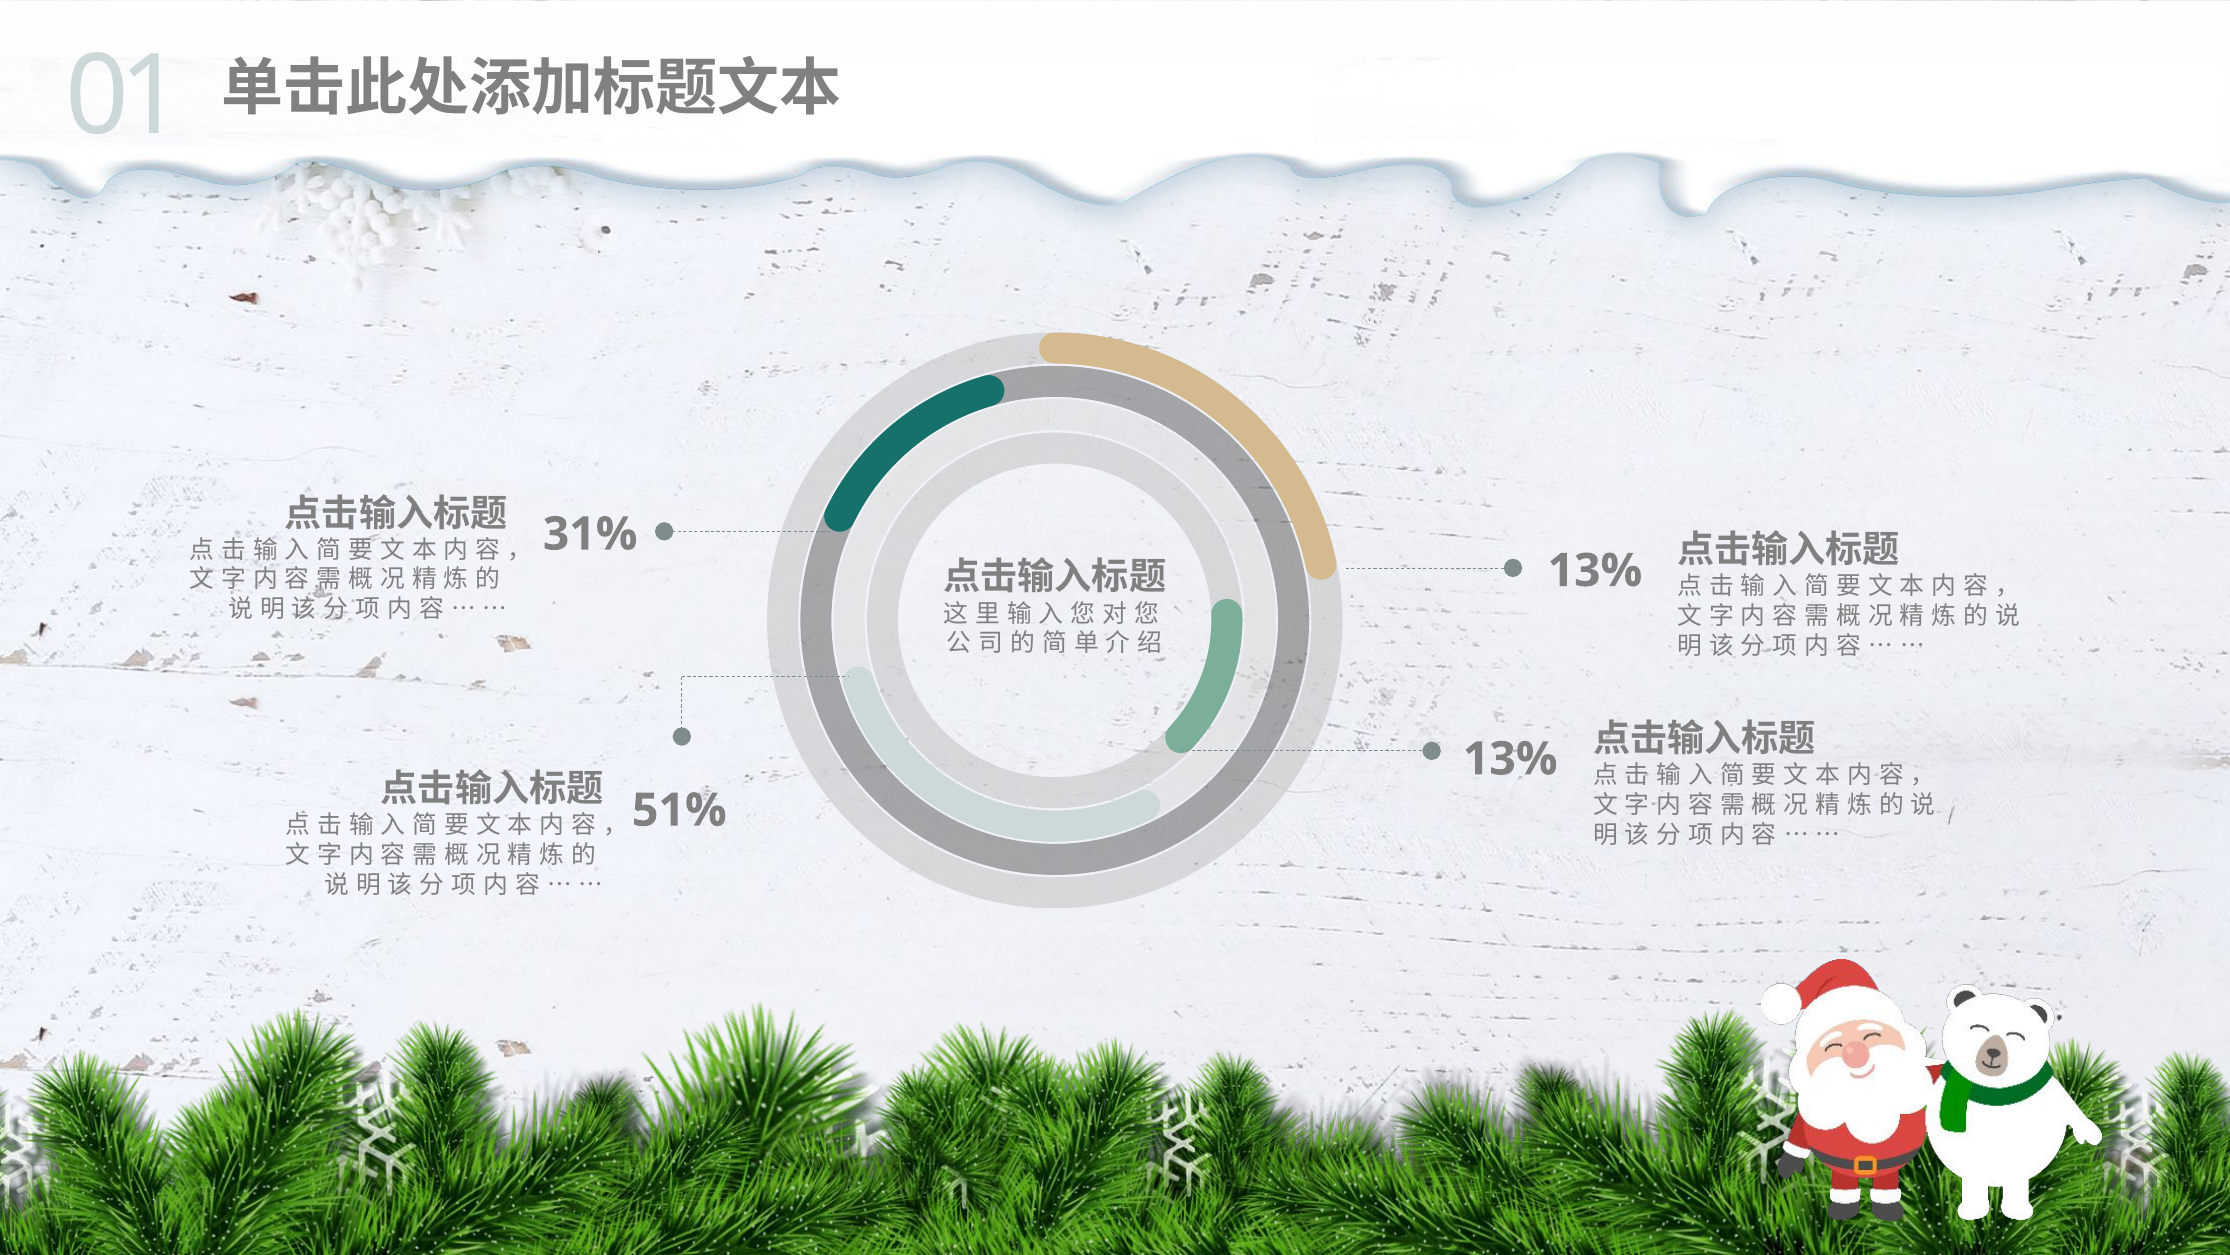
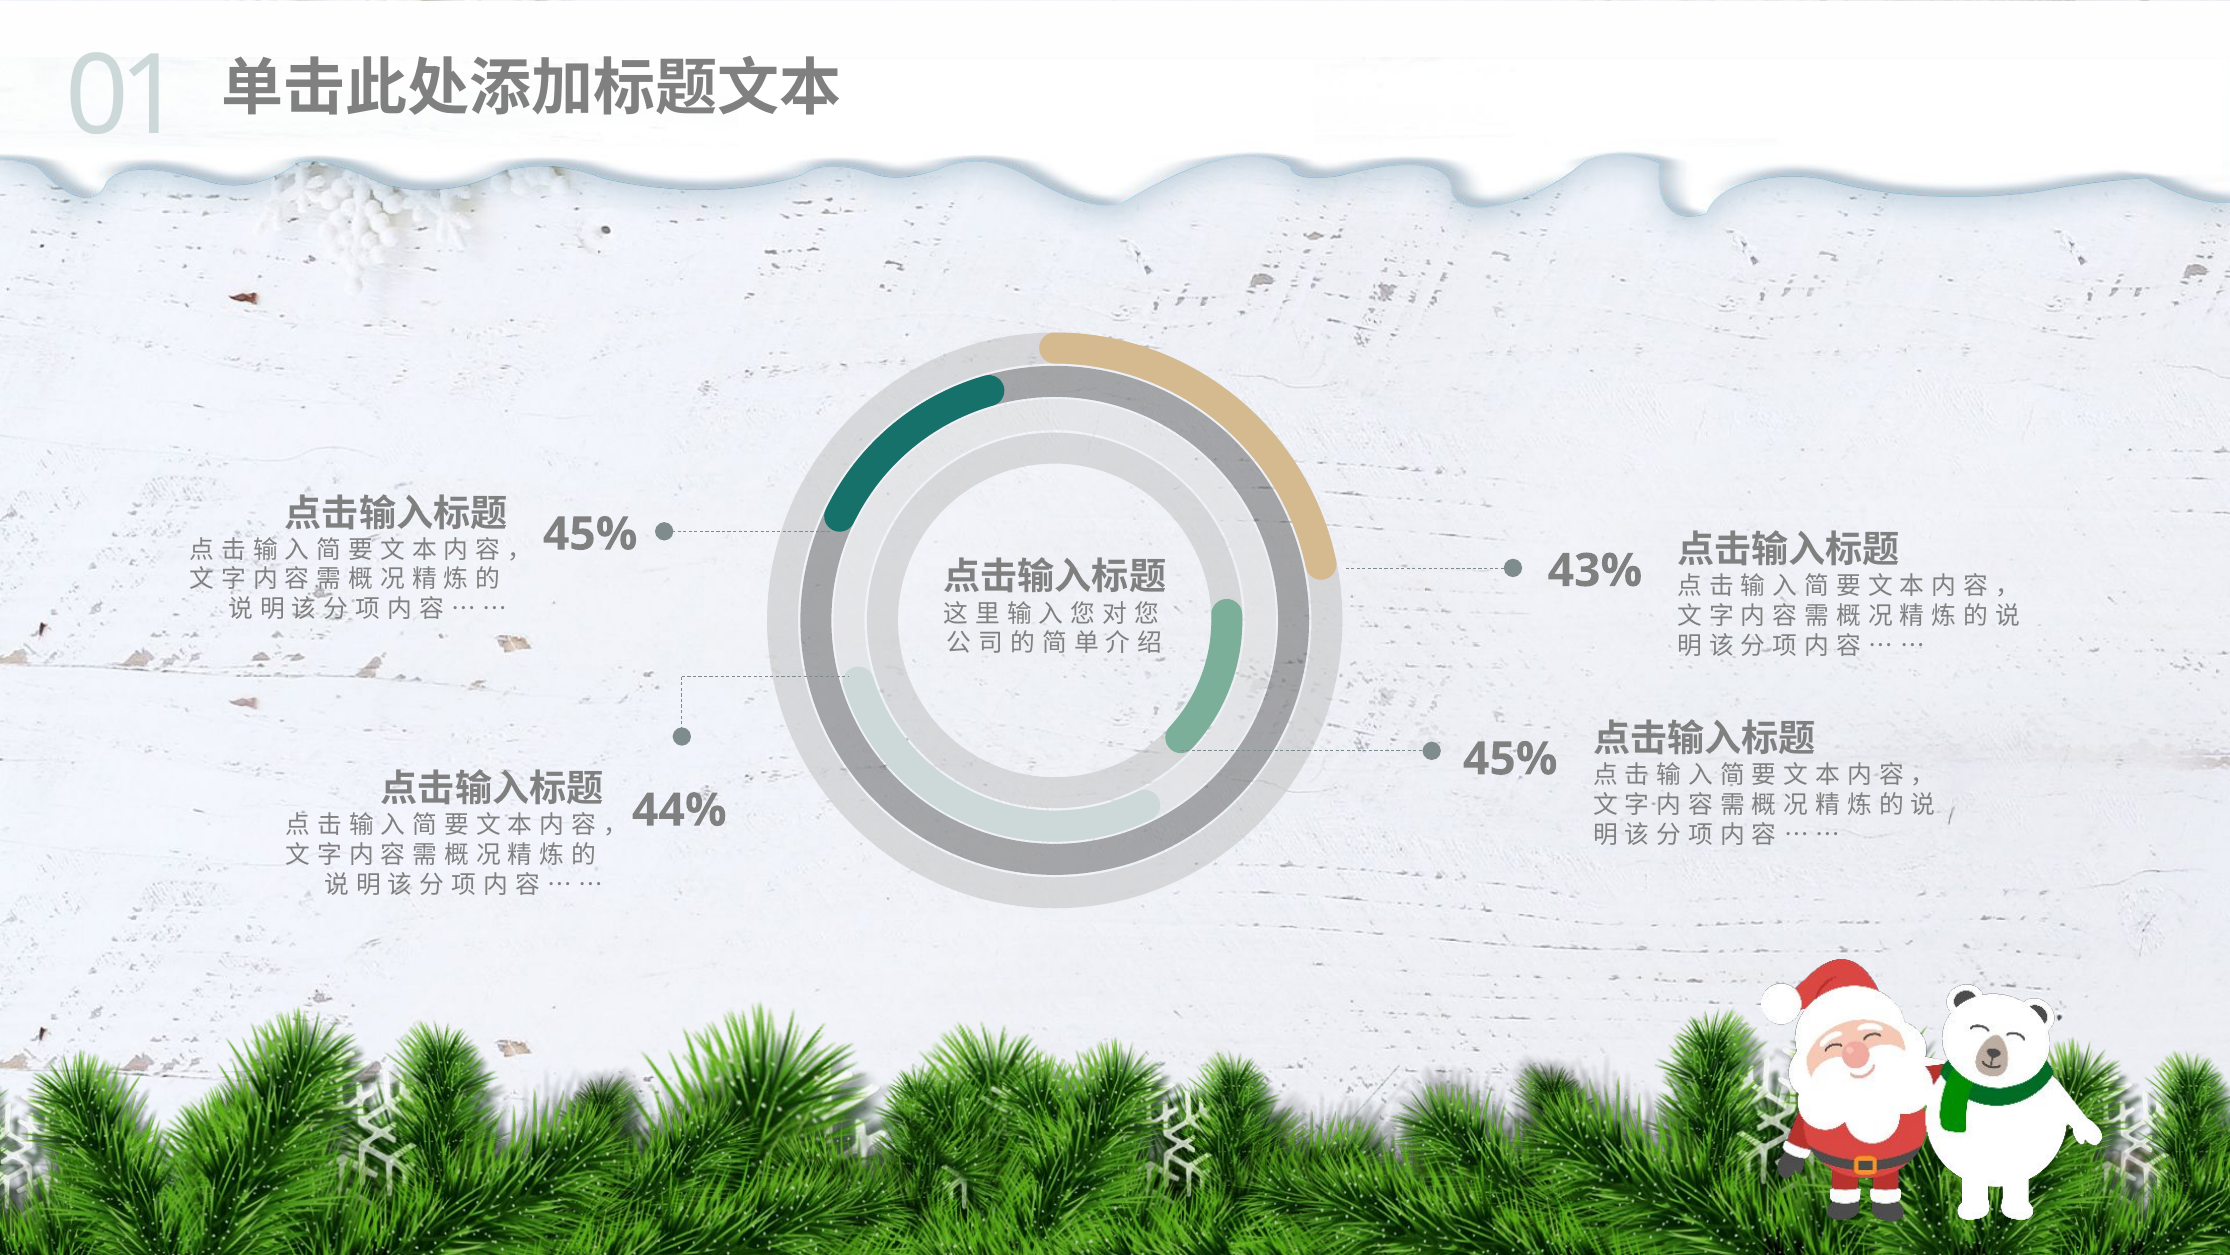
31% at (590, 534): 31% -> 45%
13% at (1595, 571): 13% -> 43%
13% at (1510, 759): 13% -> 45%
51%: 51% -> 44%
